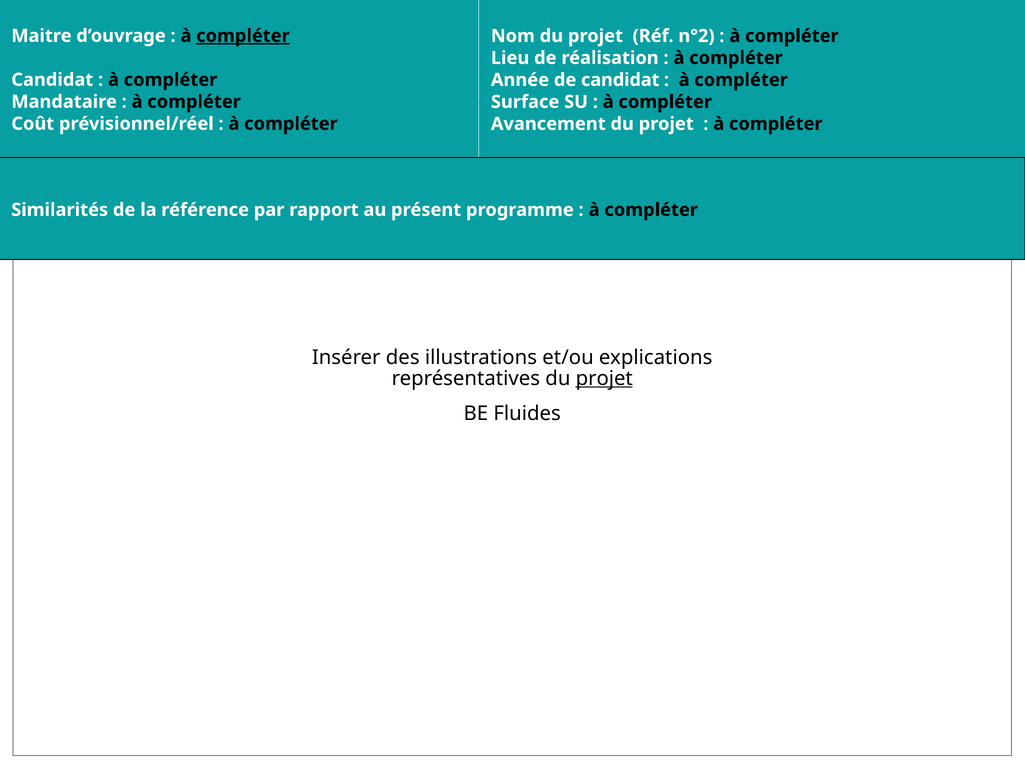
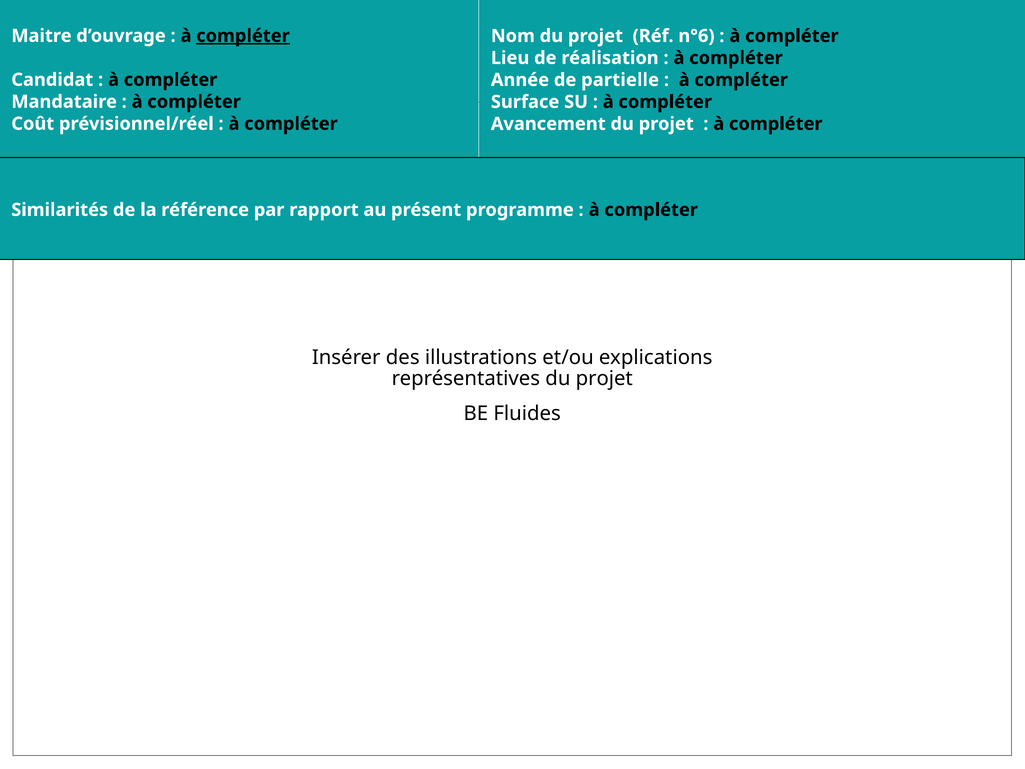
n°2: n°2 -> n°6
de candidat: candidat -> partielle
projet at (604, 378) underline: present -> none
